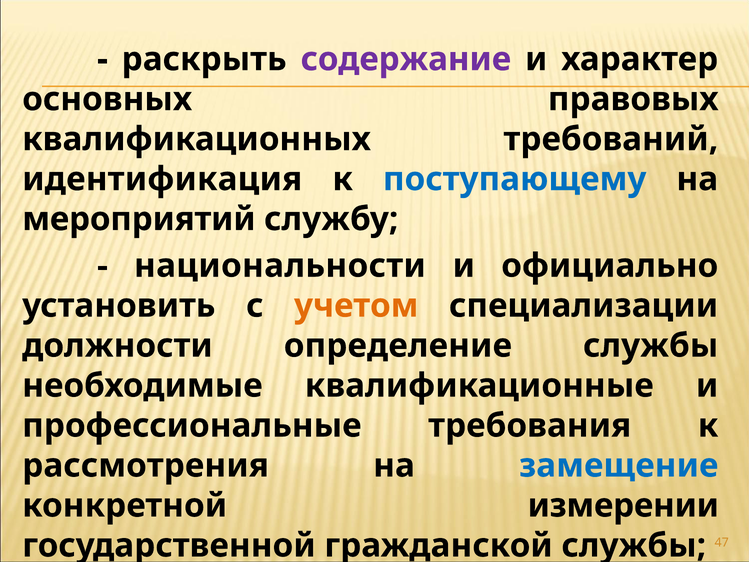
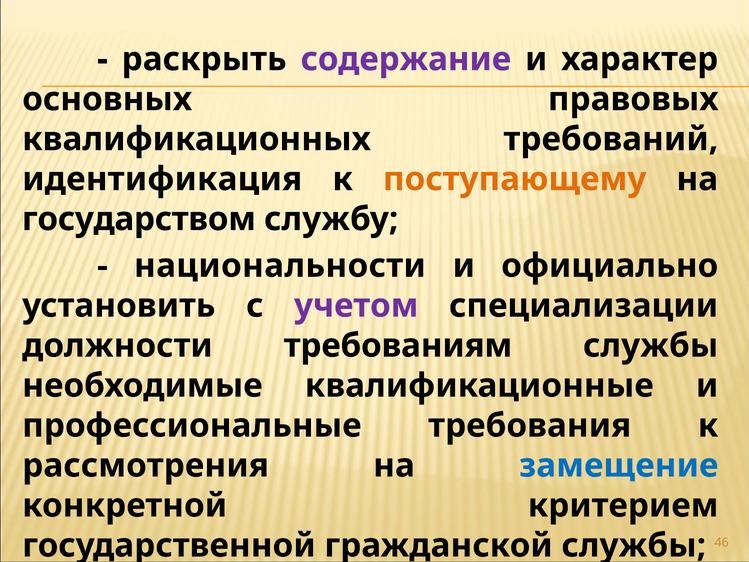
поступающему colour: blue -> orange
мероприятий: мероприятий -> государством
учетом colour: orange -> purple
определение: определение -> требованиям
измерении: измерении -> критерием
47: 47 -> 46
